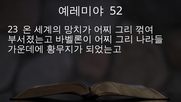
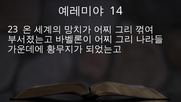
52: 52 -> 14
